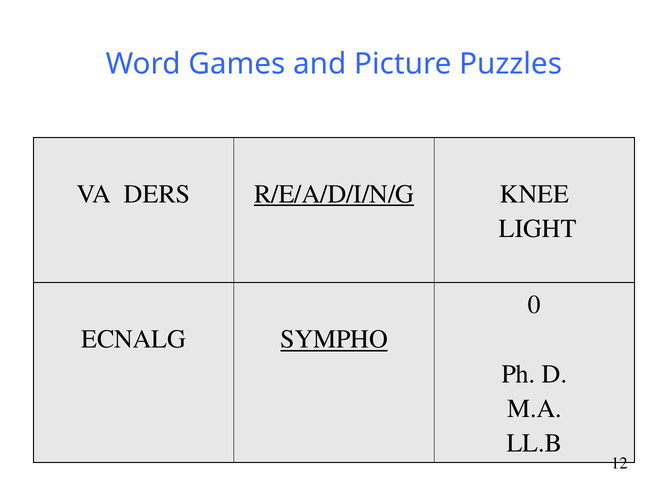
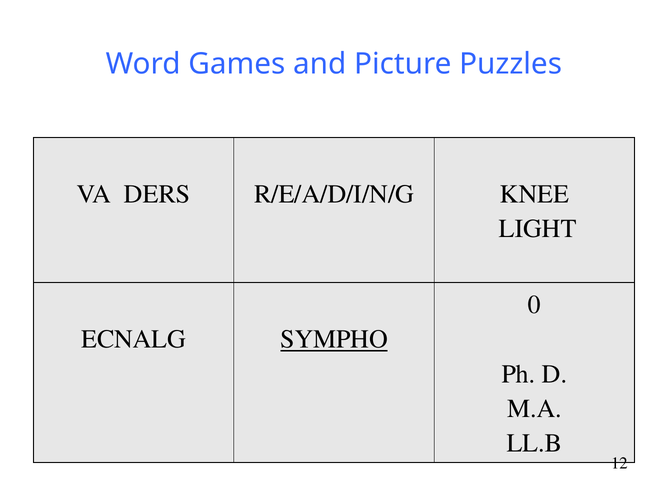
R/E/A/D/I/N/G underline: present -> none
